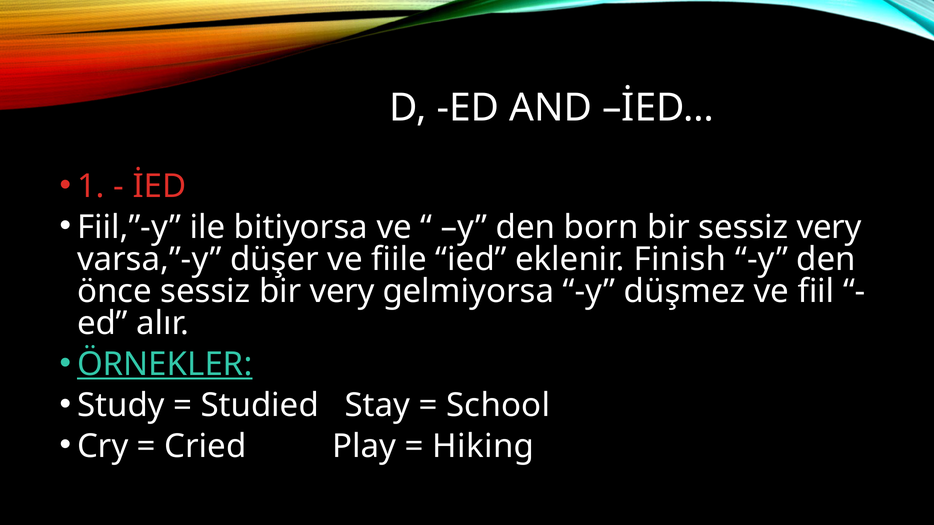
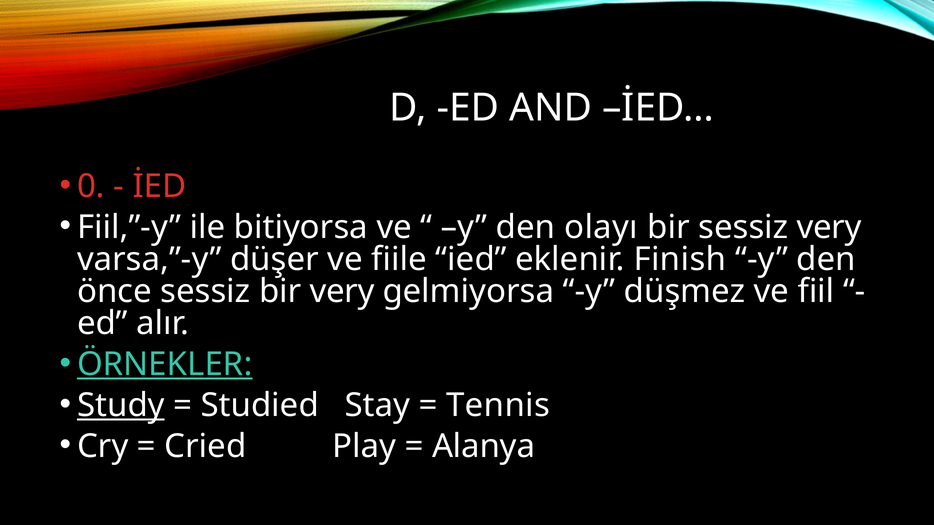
1: 1 -> 0
born: born -> olayı
Study underline: none -> present
School: School -> Tennis
Hiking: Hiking -> Alanya
